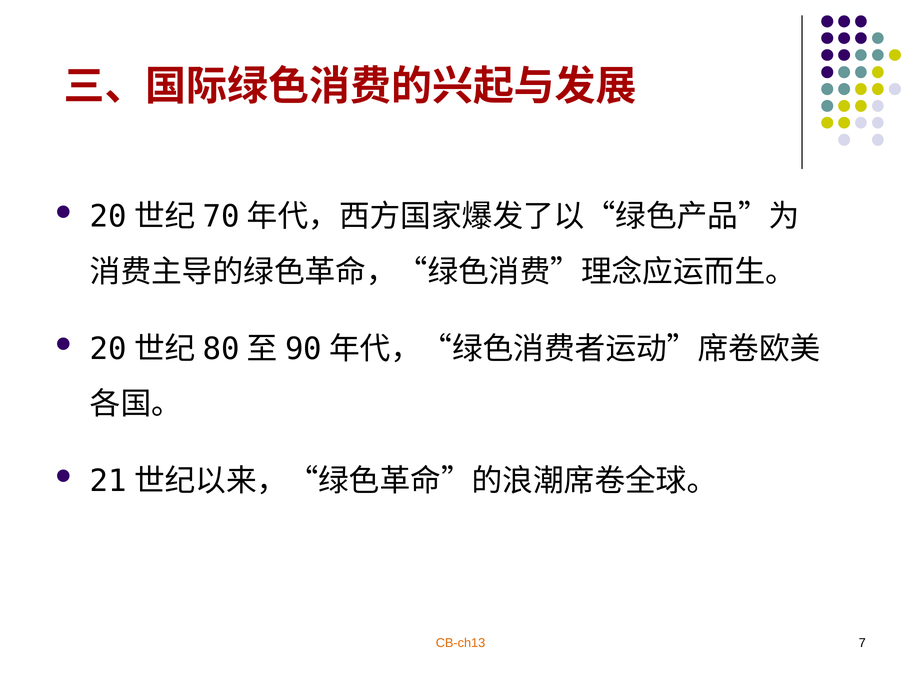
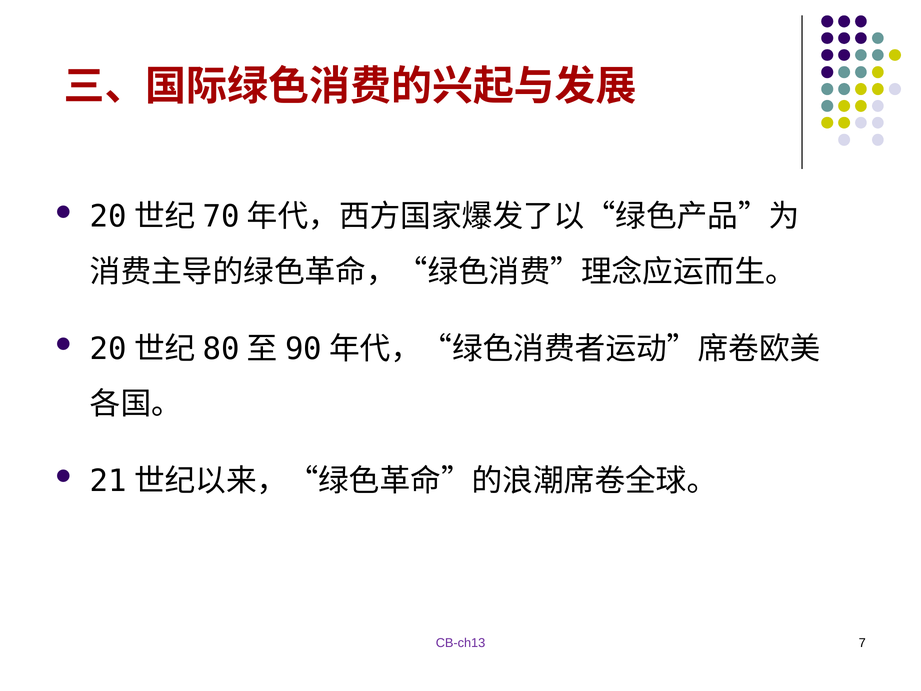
CB-ch13 colour: orange -> purple
